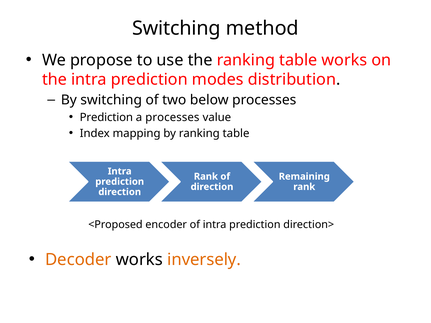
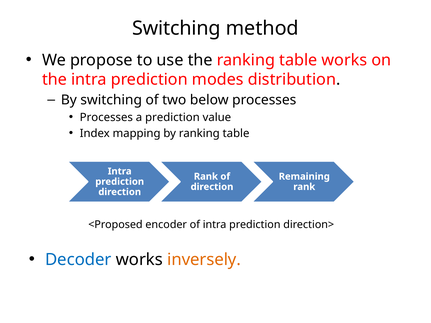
Prediction at (106, 118): Prediction -> Processes
a processes: processes -> prediction
Decoder colour: orange -> blue
